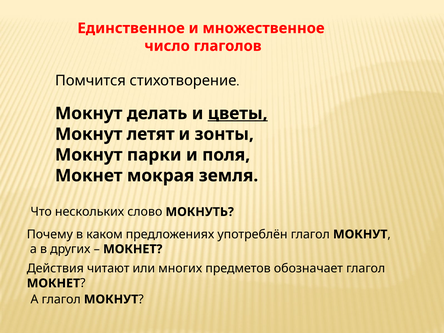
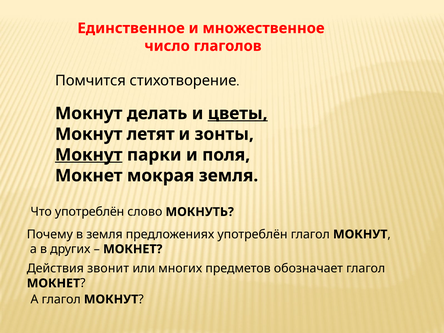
Мокнут at (89, 155) underline: none -> present
Что нескольких: нескольких -> употреблён
в каком: каком -> земля
читают: читают -> звонит
